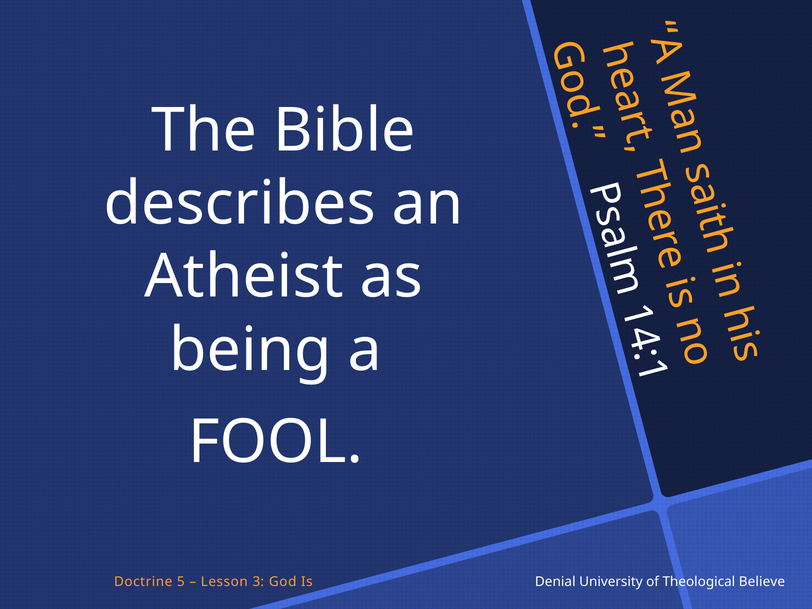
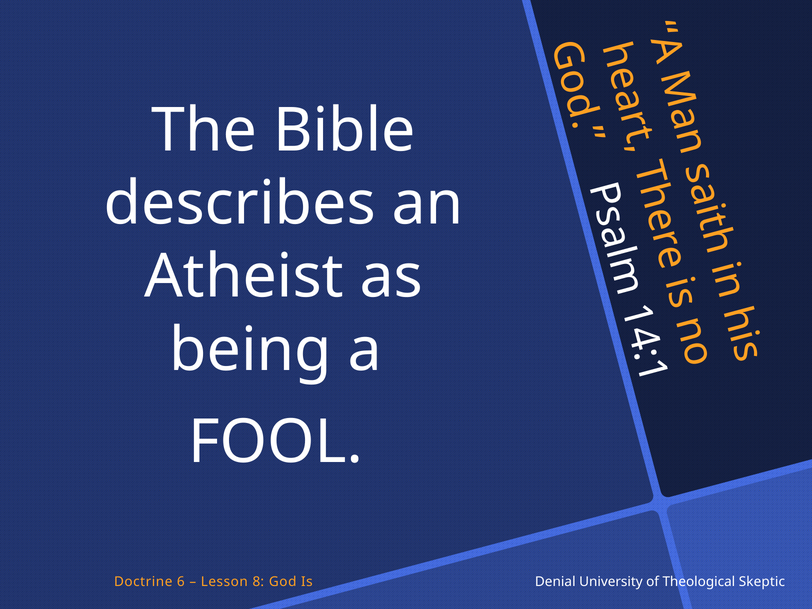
5: 5 -> 6
3: 3 -> 8
Believe: Believe -> Skeptic
